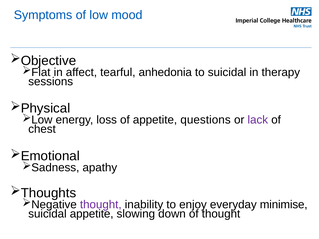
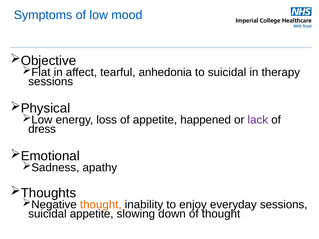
questions: questions -> happened
chest: chest -> dress
thought at (101, 205) colour: purple -> orange
everyday minimise: minimise -> sessions
